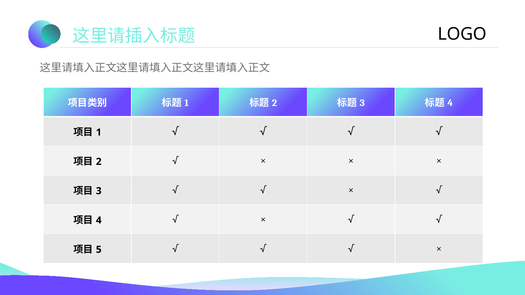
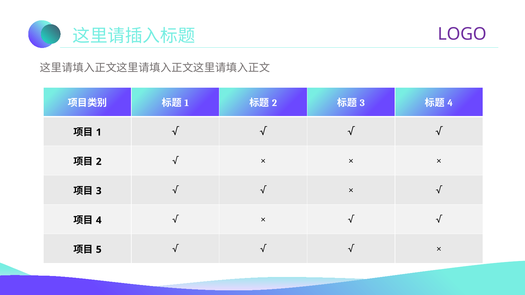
LOGO colour: black -> purple
